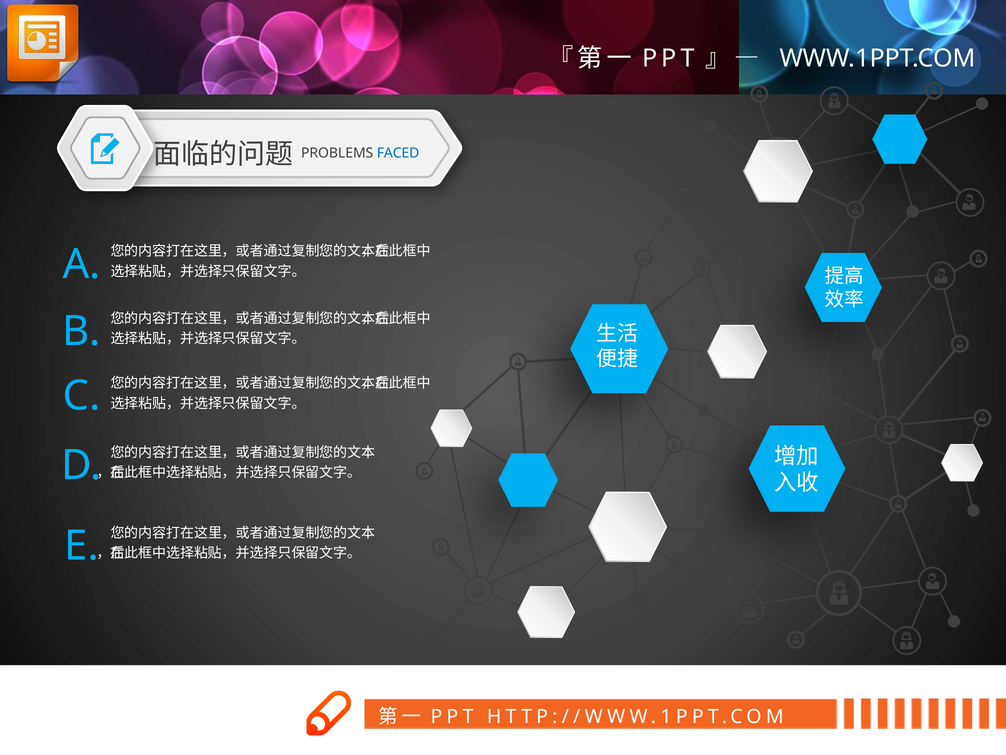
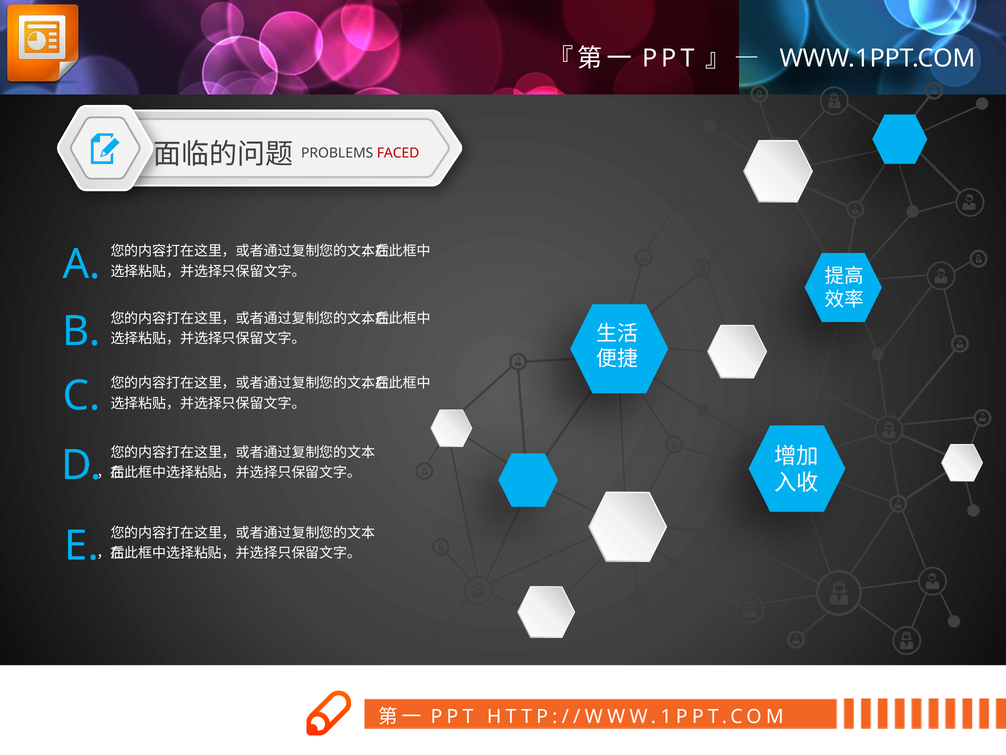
FACED colour: blue -> red
